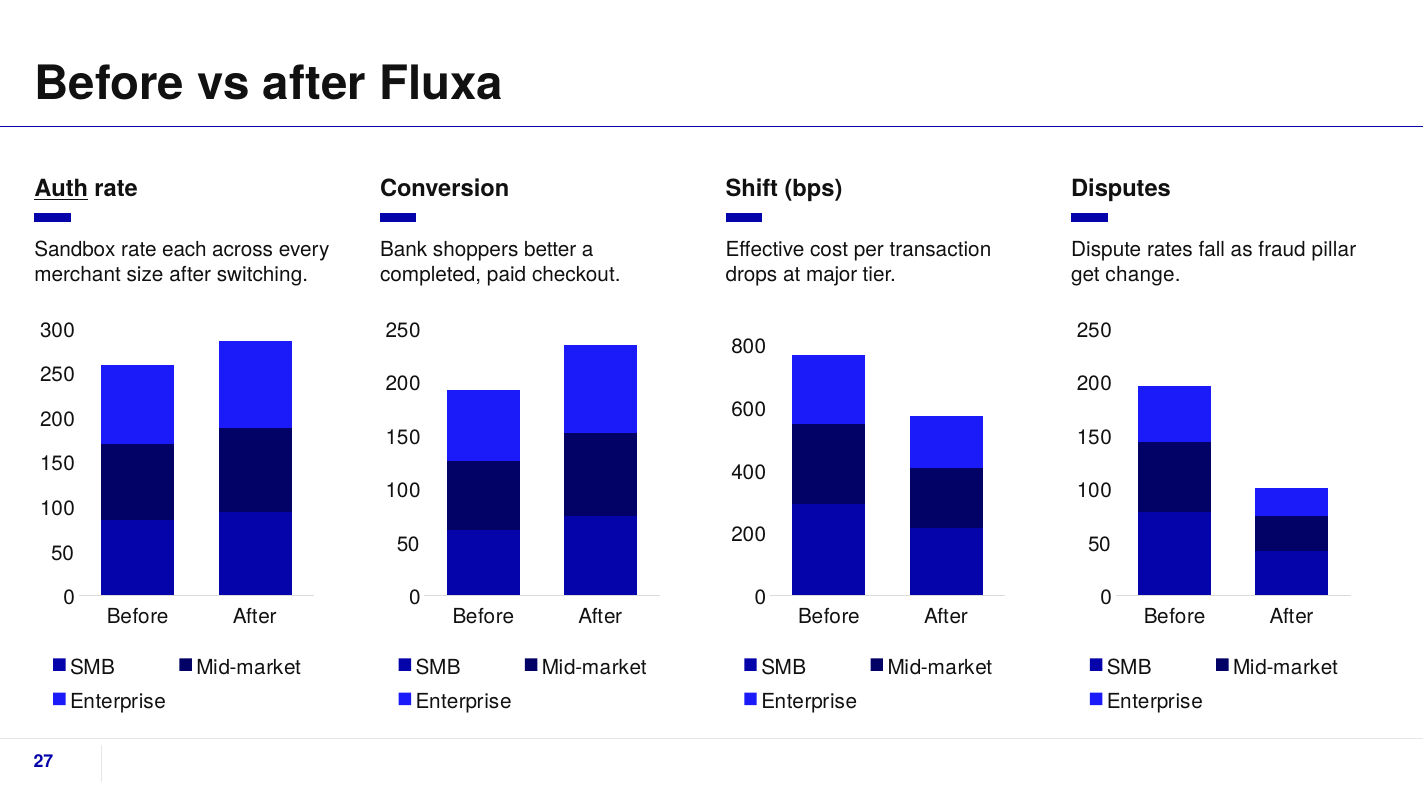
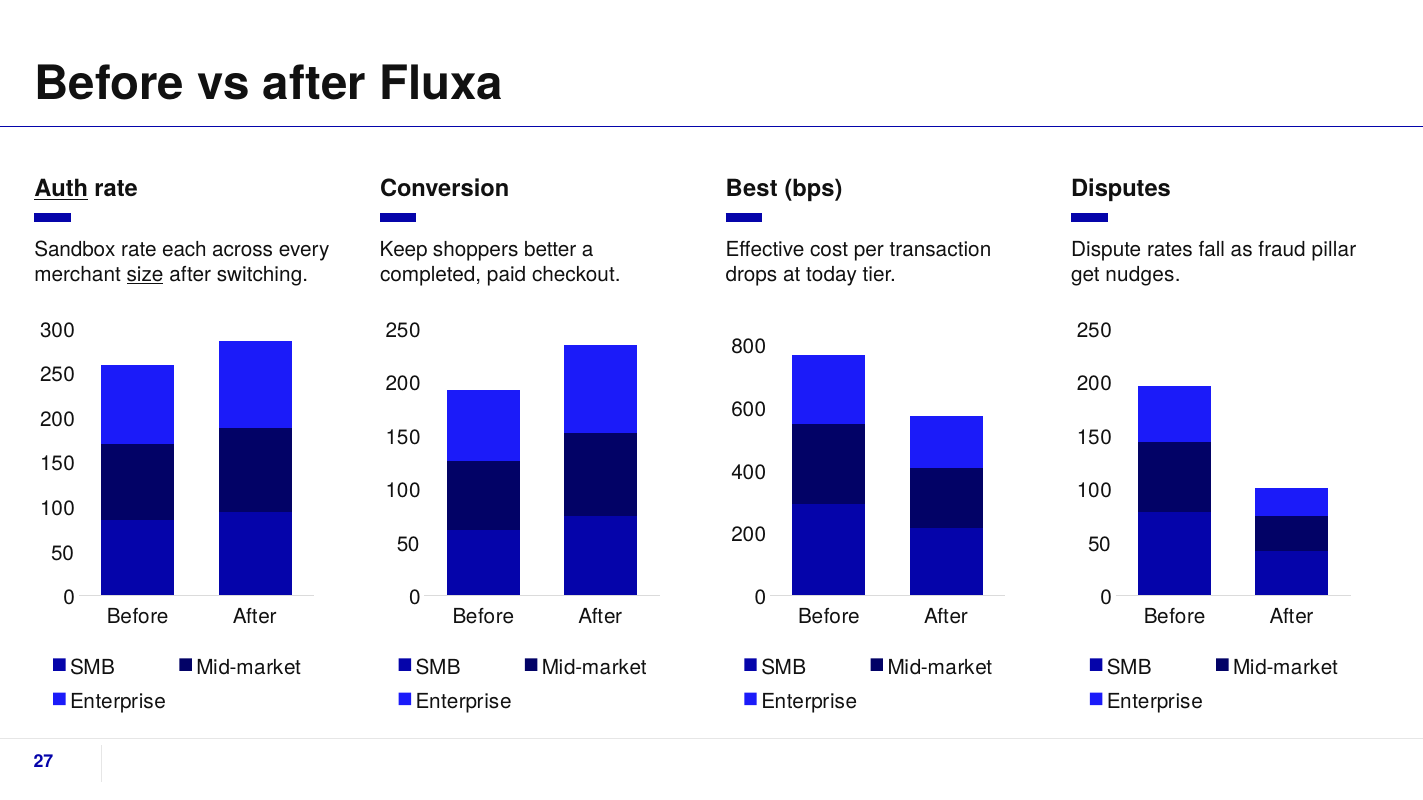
Shift: Shift -> Best
Bank: Bank -> Keep
size underline: none -> present
major: major -> today
change: change -> nudges
